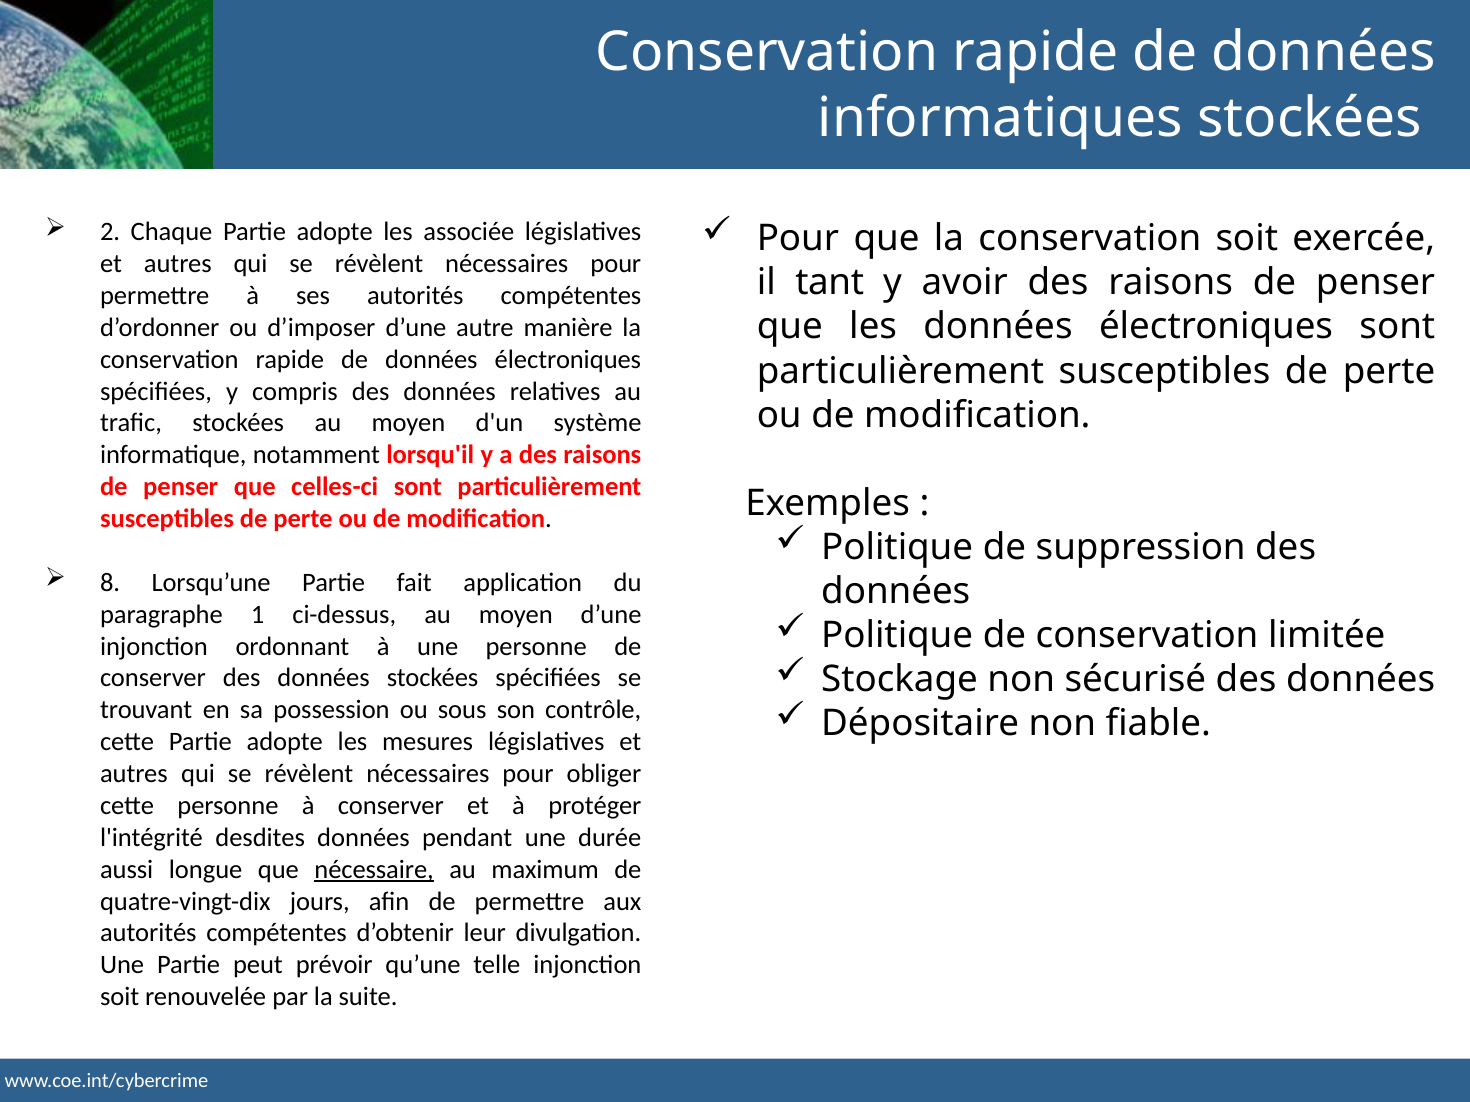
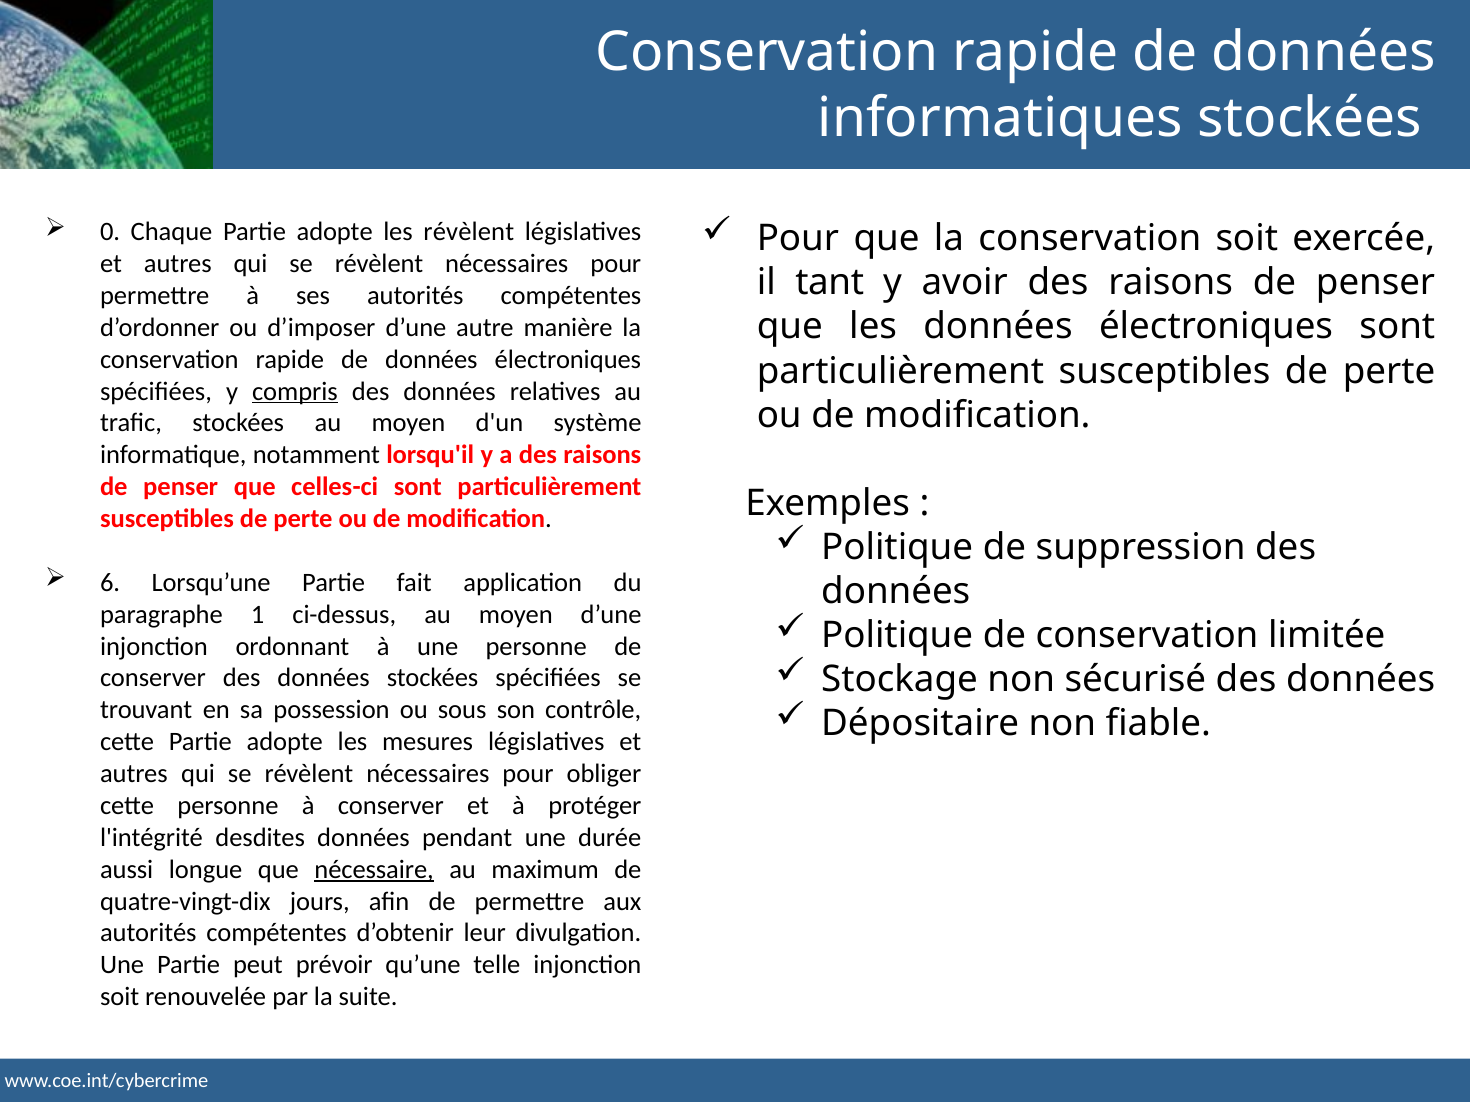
2: 2 -> 0
les associée: associée -> révèlent
compris underline: none -> present
8: 8 -> 6
